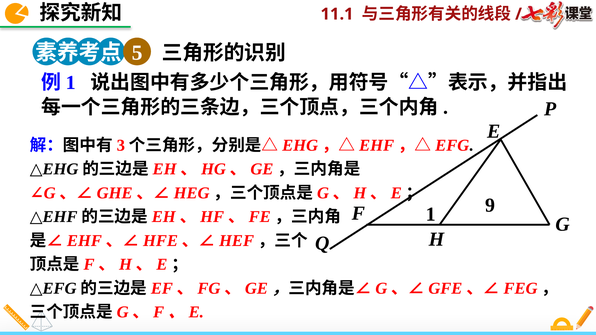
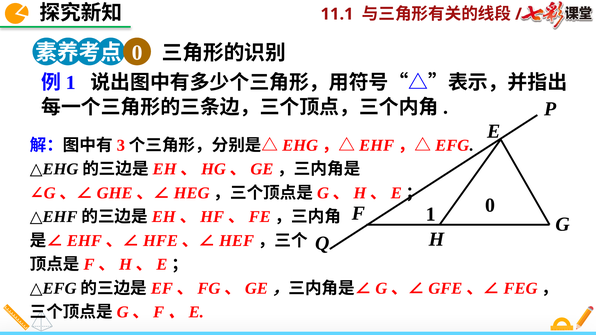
5 at (137, 53): 5 -> 0
1 9: 9 -> 0
